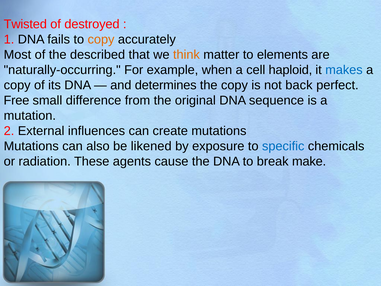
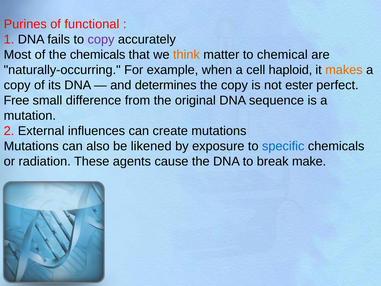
Twisted: Twisted -> Purines
destroyed: destroyed -> functional
copy at (101, 39) colour: orange -> purple
the described: described -> chemicals
elements: elements -> chemical
makes colour: blue -> orange
back: back -> ester
